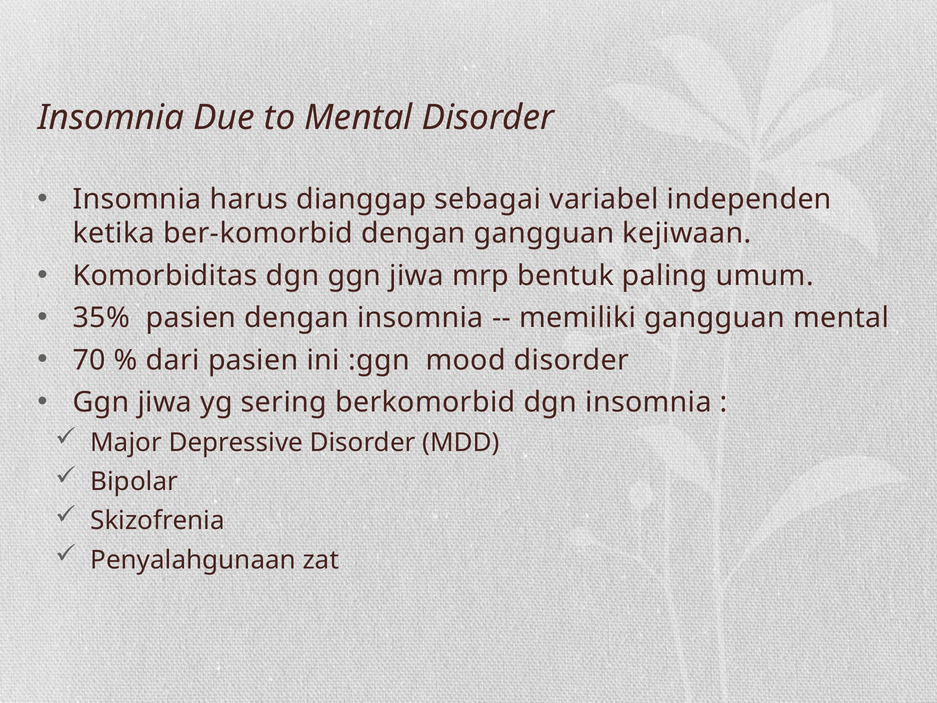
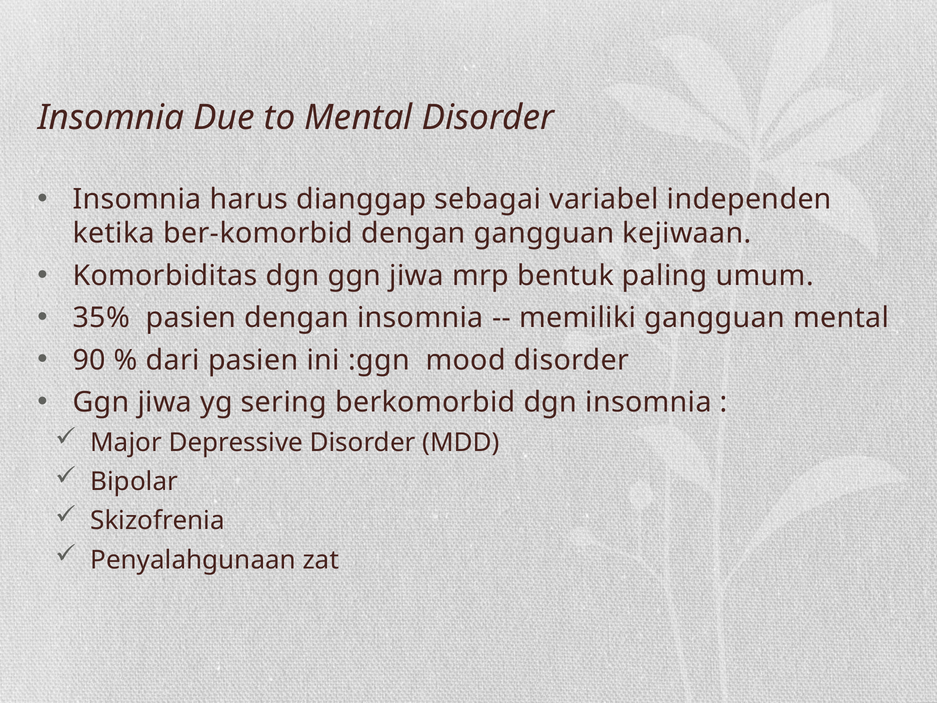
70: 70 -> 90
